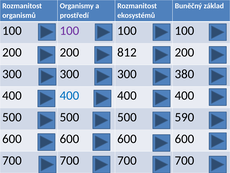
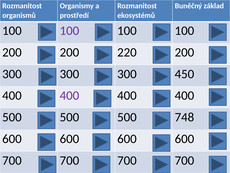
812: 812 -> 220
380: 380 -> 450
400 at (69, 95) colour: blue -> purple
590: 590 -> 748
